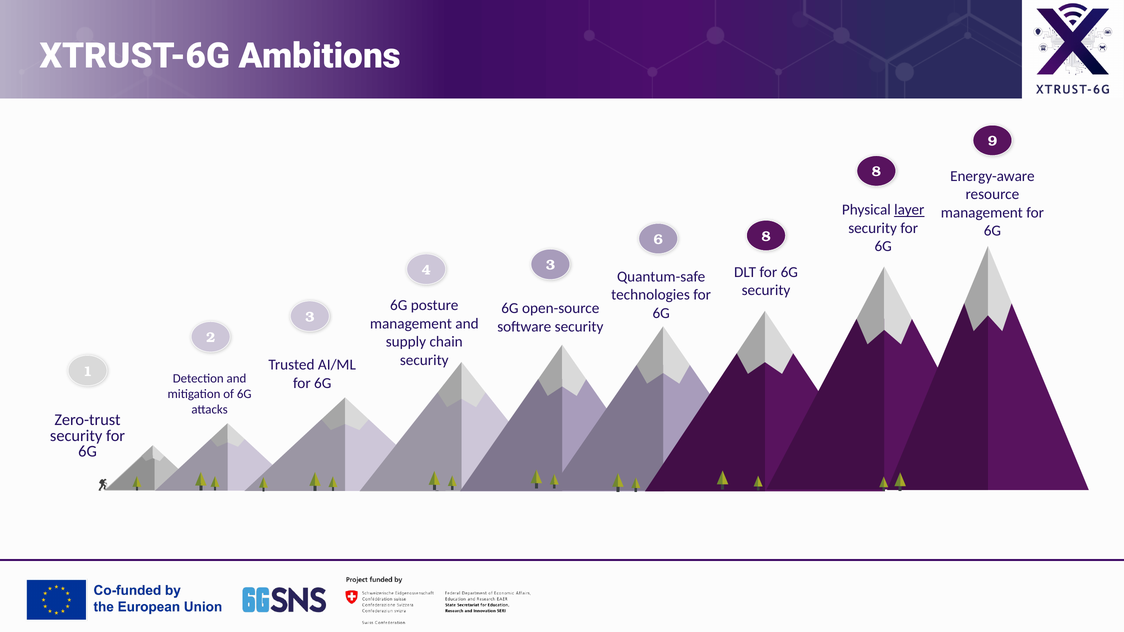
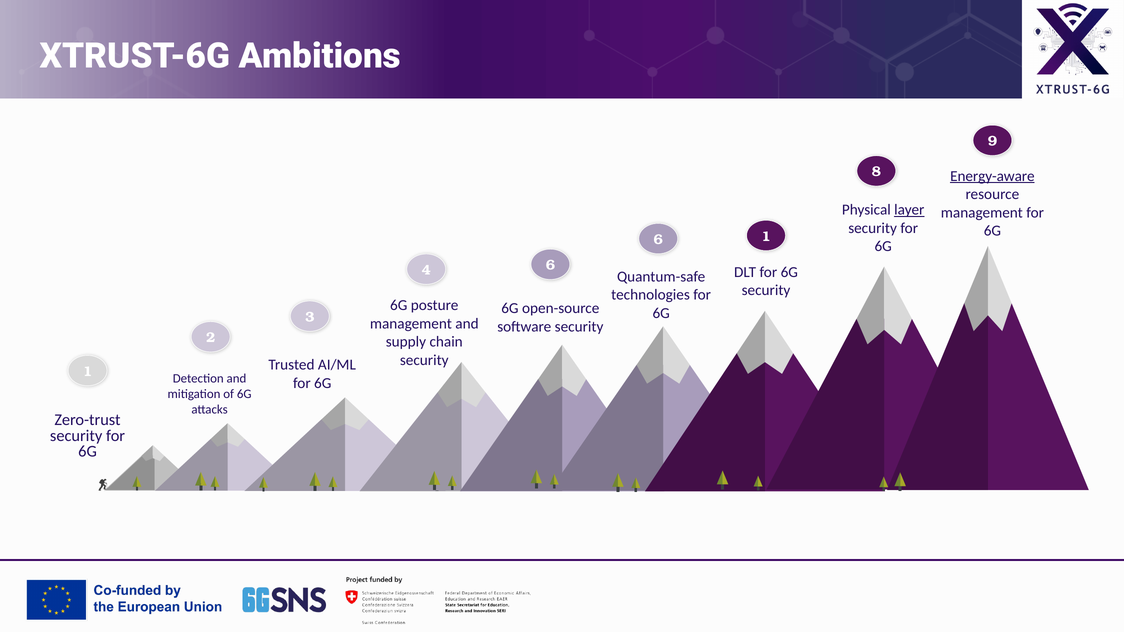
Energy-aware underline: none -> present
6 8: 8 -> 1
4 3: 3 -> 6
